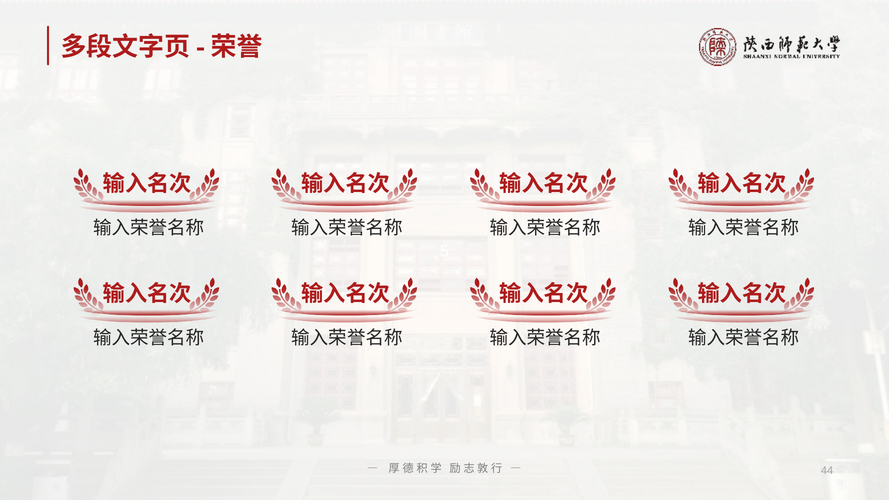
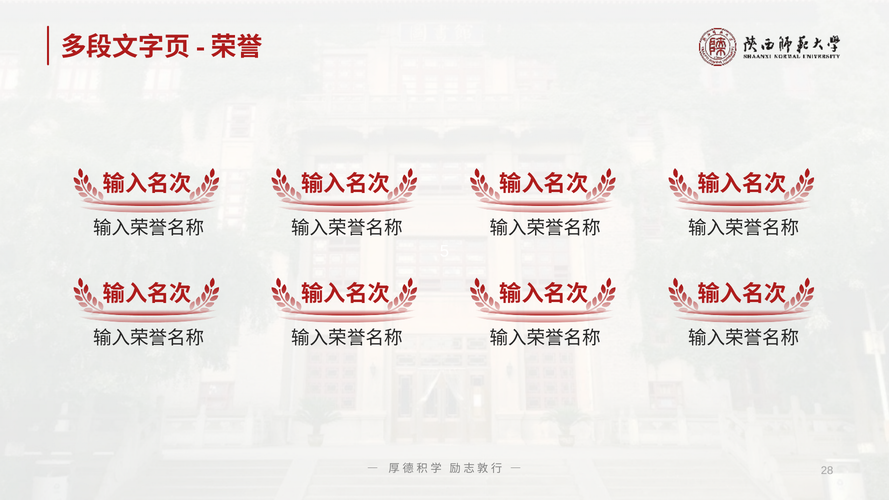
44: 44 -> 28
